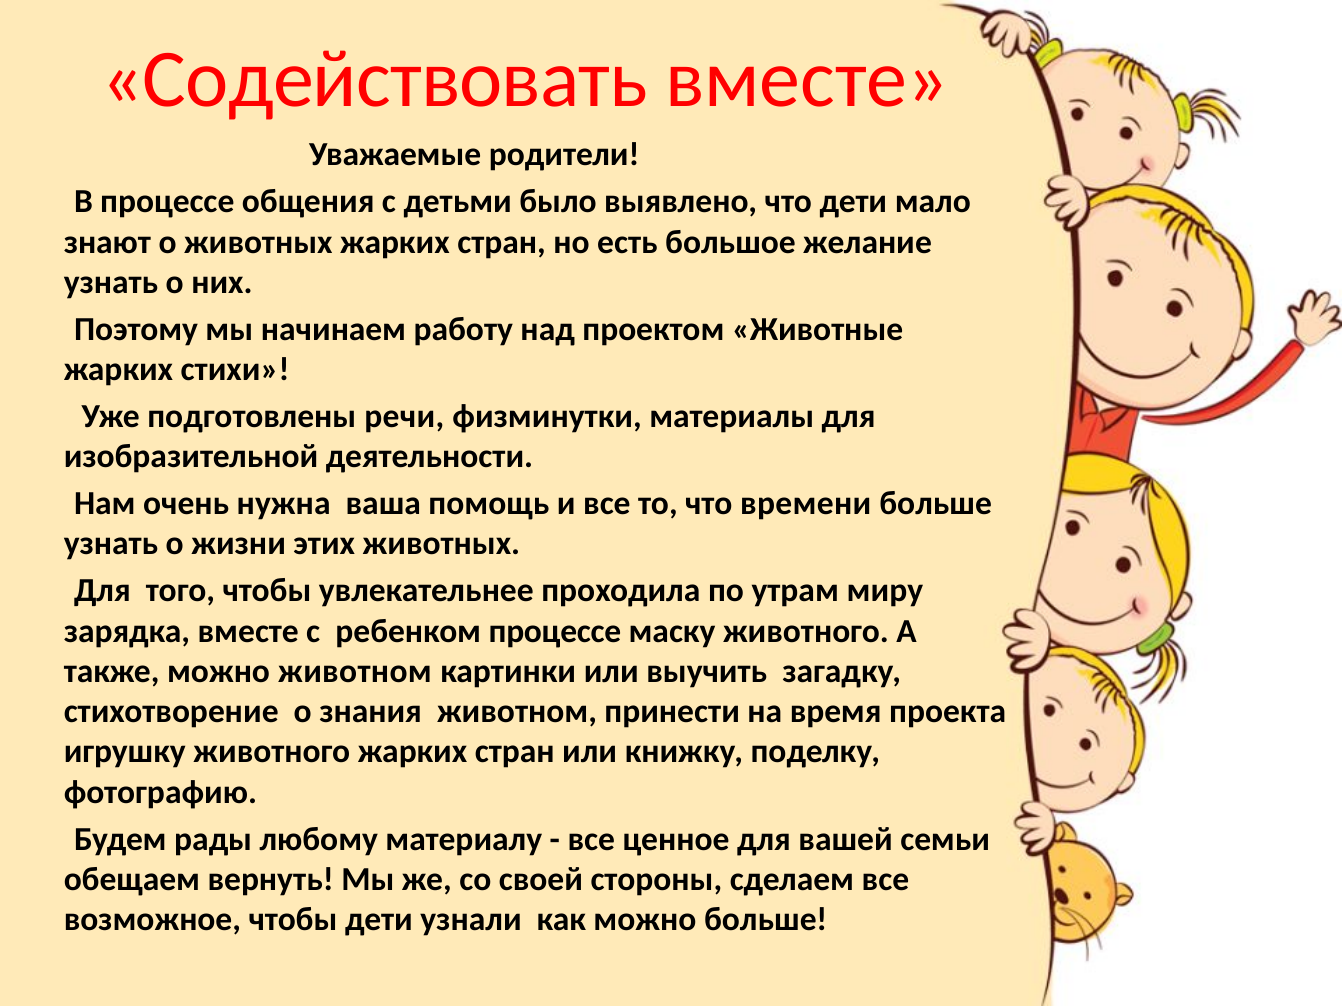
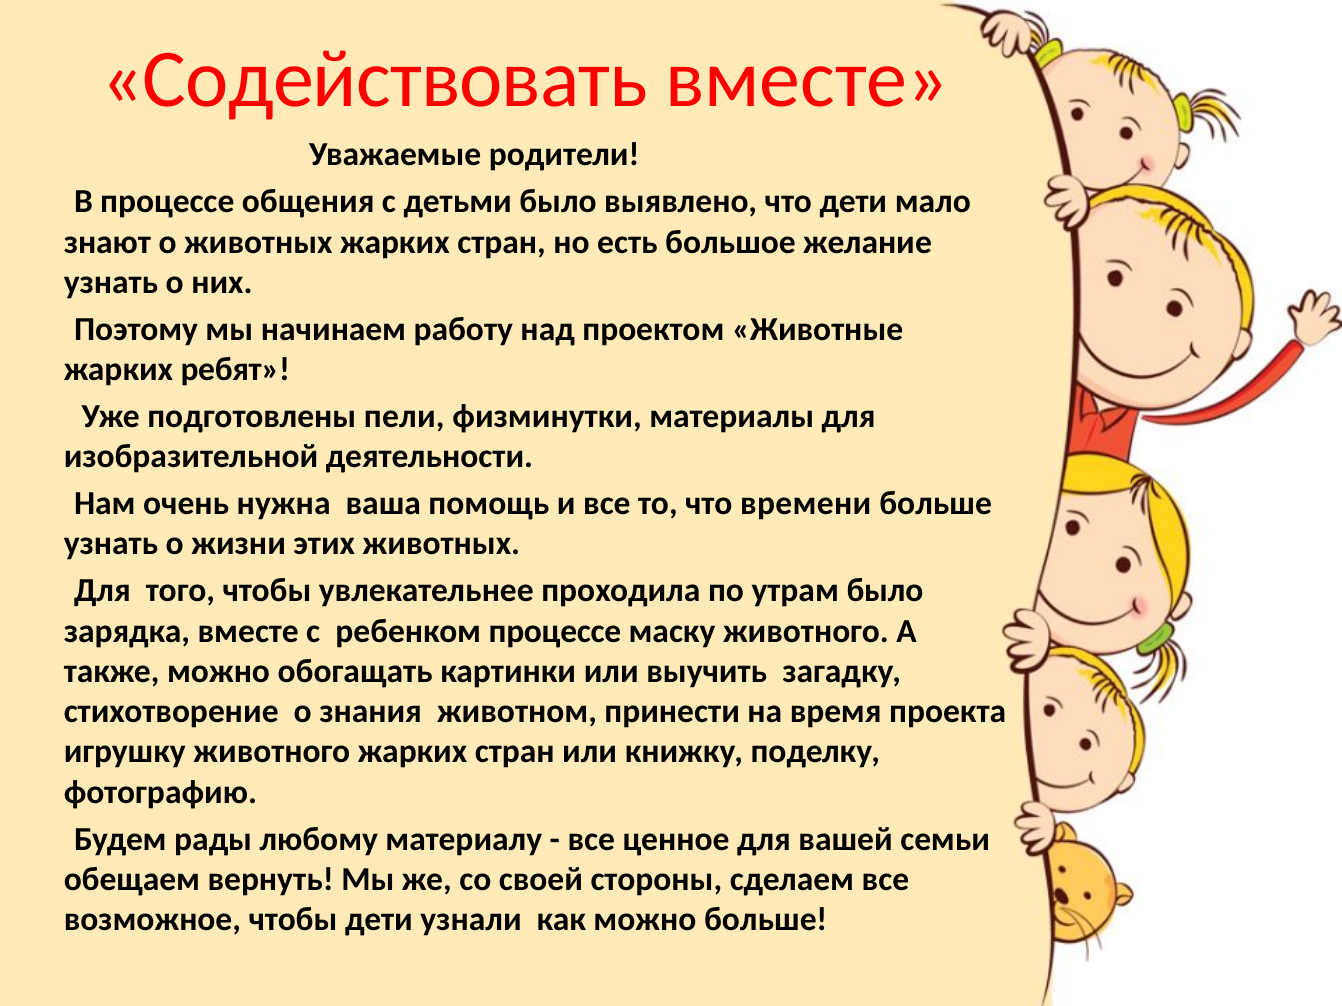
стихи: стихи -> ребят
речи: речи -> пели
утрам миру: миру -> было
можно животном: животном -> обогащать
